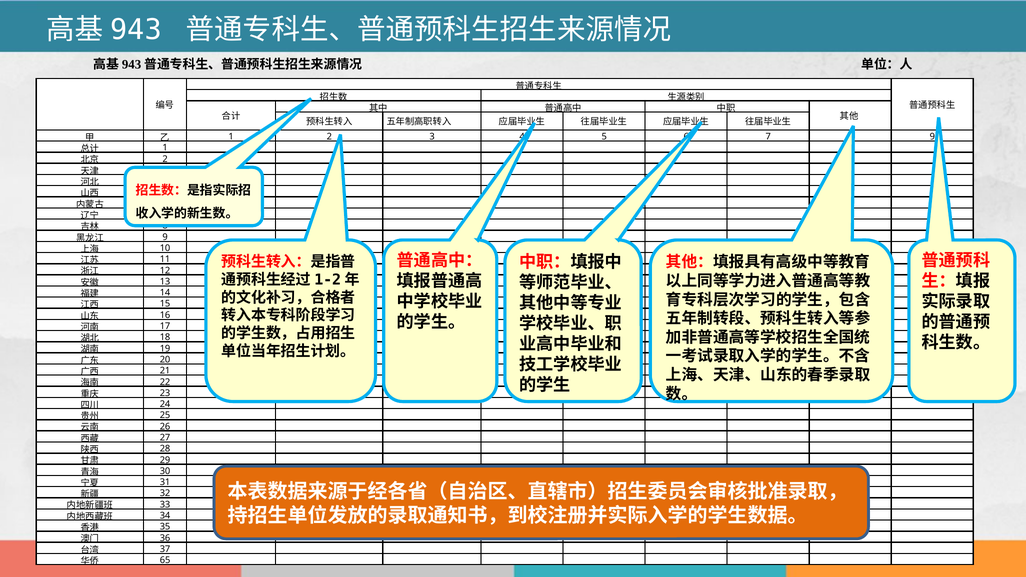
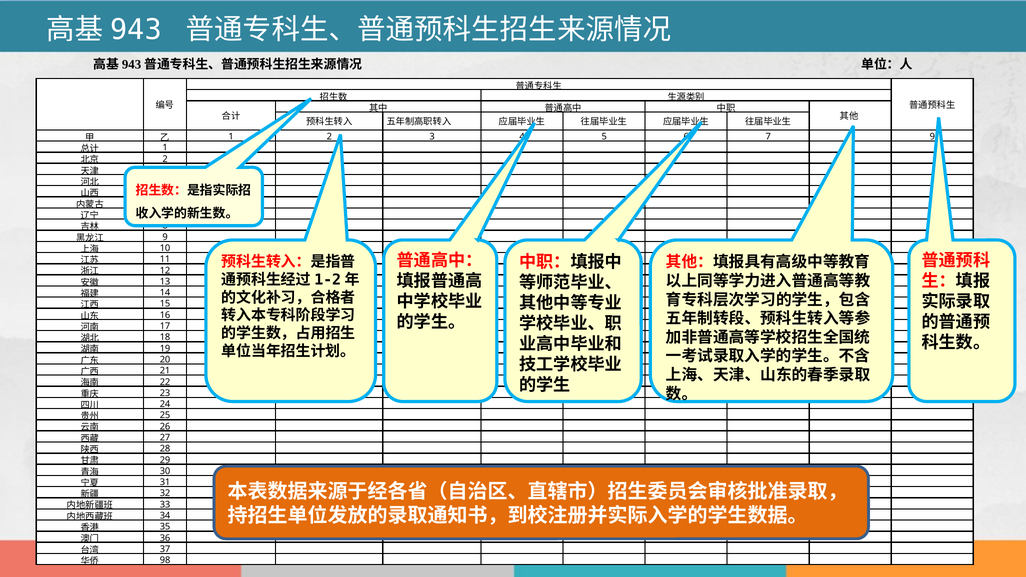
65: 65 -> 98
